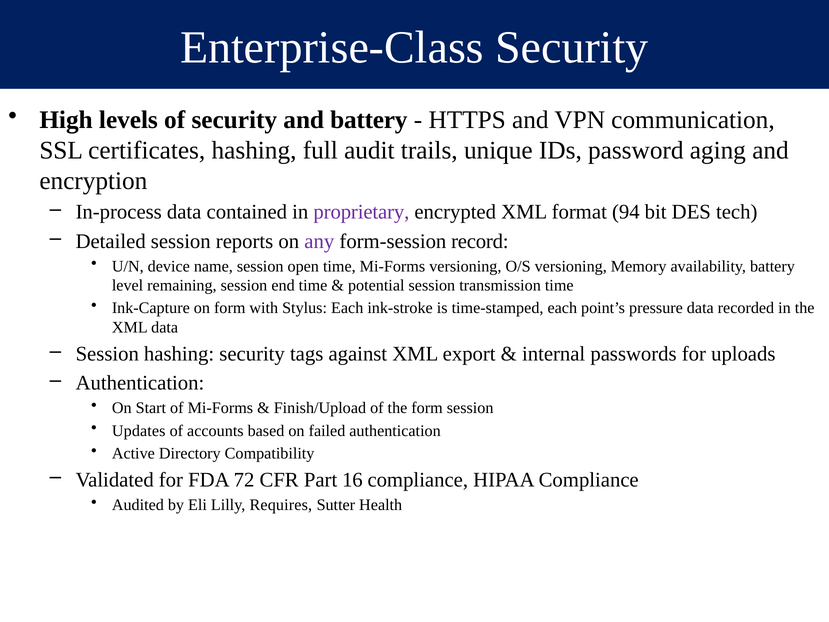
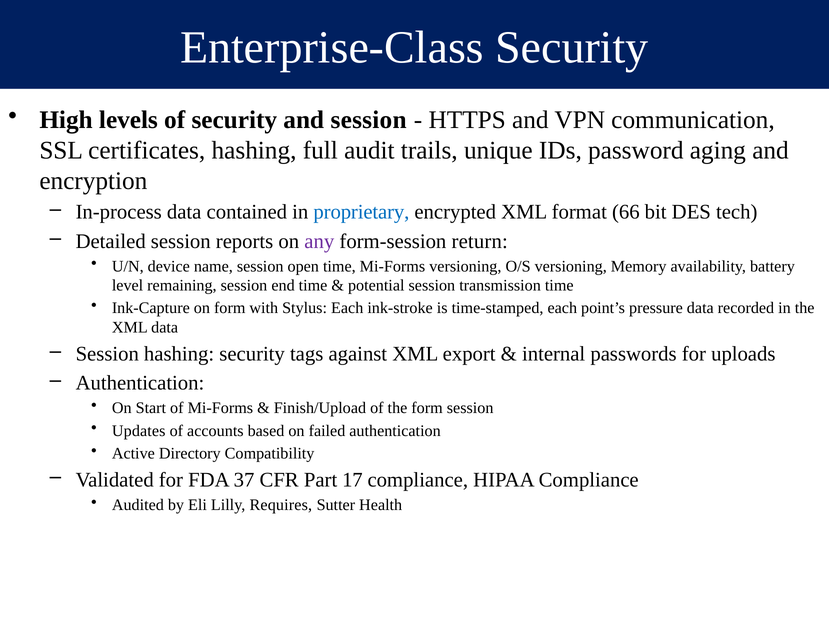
and battery: battery -> session
proprietary colour: purple -> blue
94: 94 -> 66
record: record -> return
72: 72 -> 37
16: 16 -> 17
